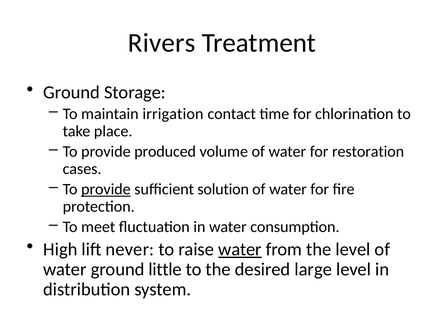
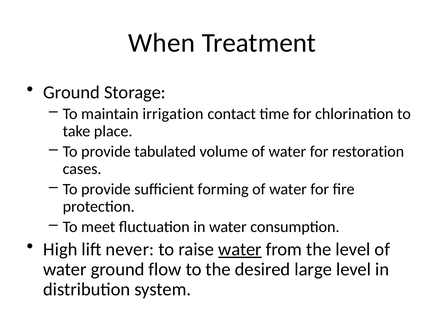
Rivers: Rivers -> When
produced: produced -> tabulated
provide at (106, 189) underline: present -> none
solution: solution -> forming
little: little -> flow
